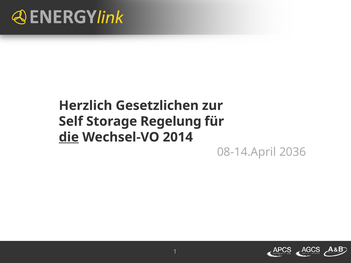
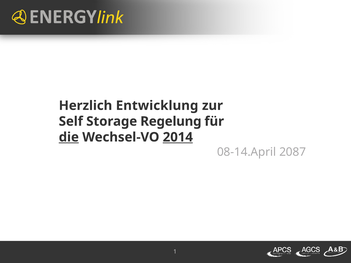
Gesetzlichen: Gesetzlichen -> Entwicklung
2014 underline: none -> present
2036: 2036 -> 2087
